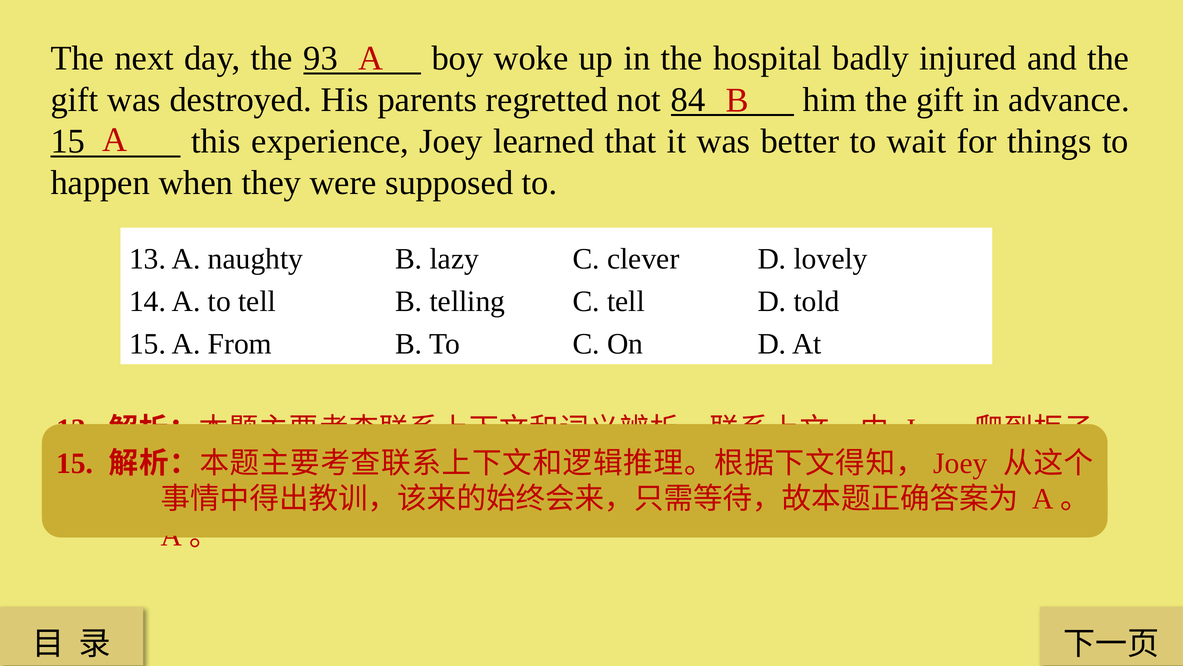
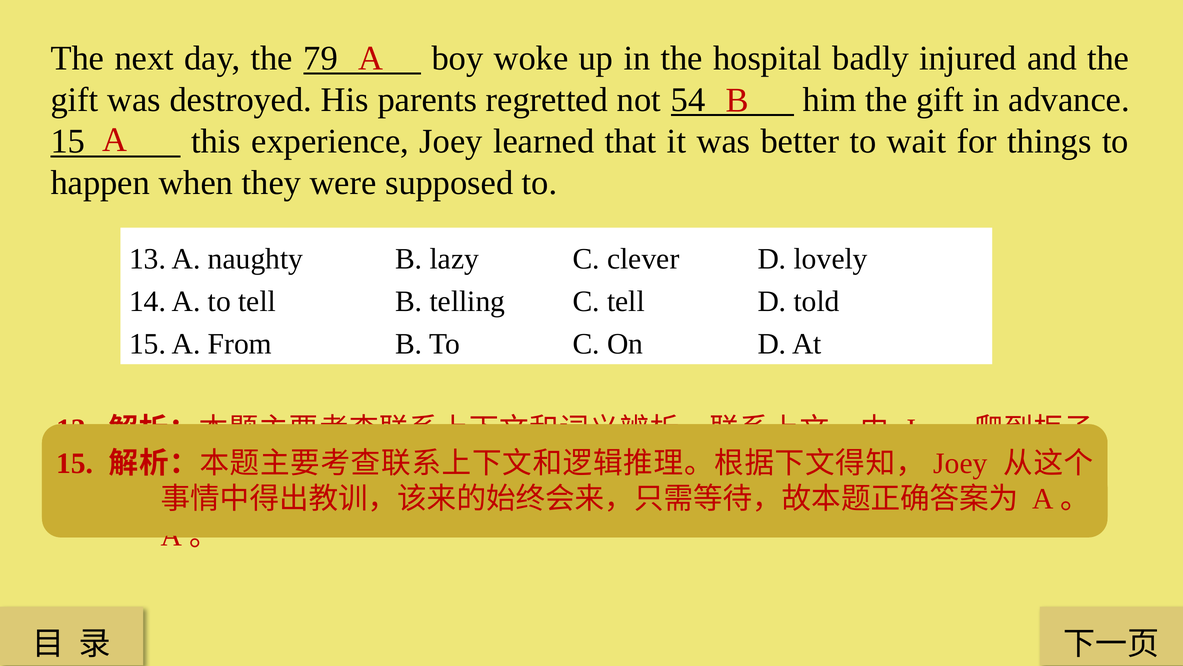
93: 93 -> 79
84: 84 -> 54
